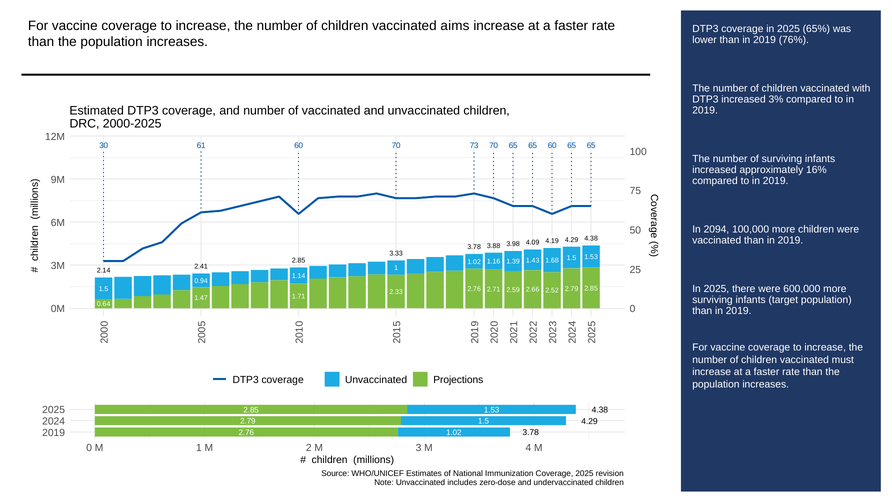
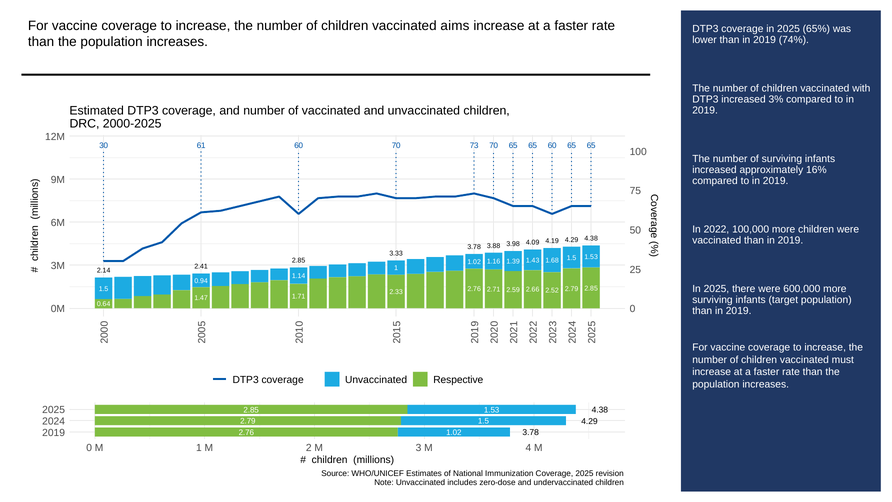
76%: 76% -> 74%
2094: 2094 -> 2022
Projections: Projections -> Respective
